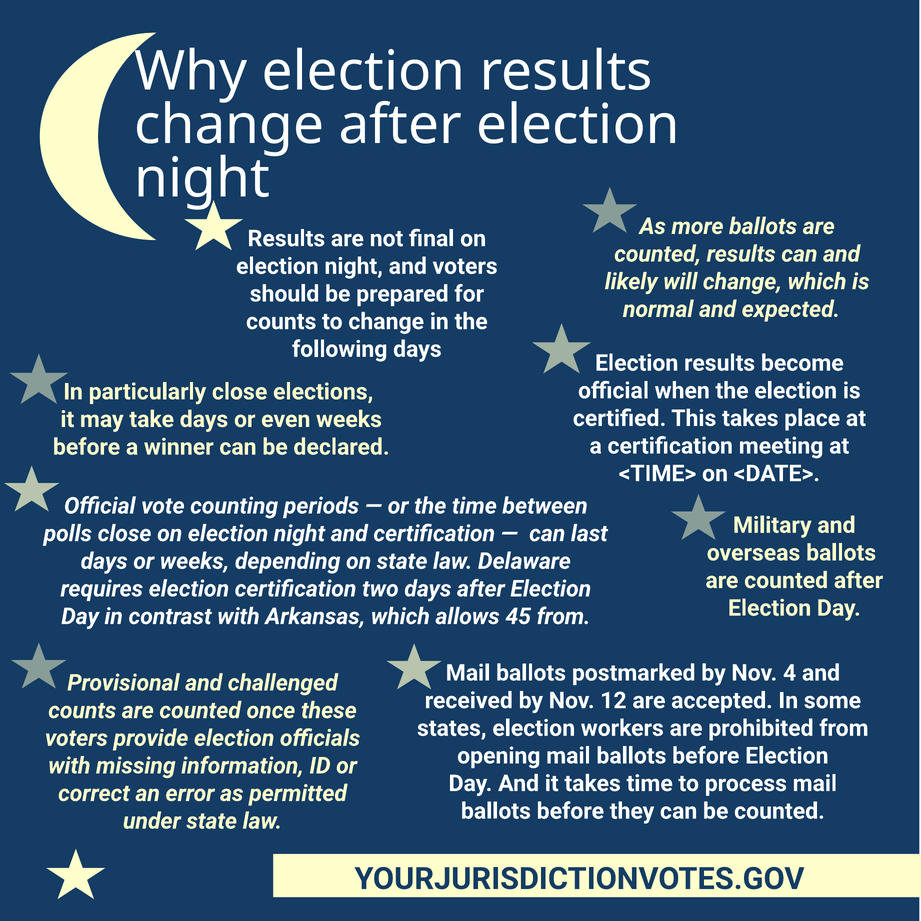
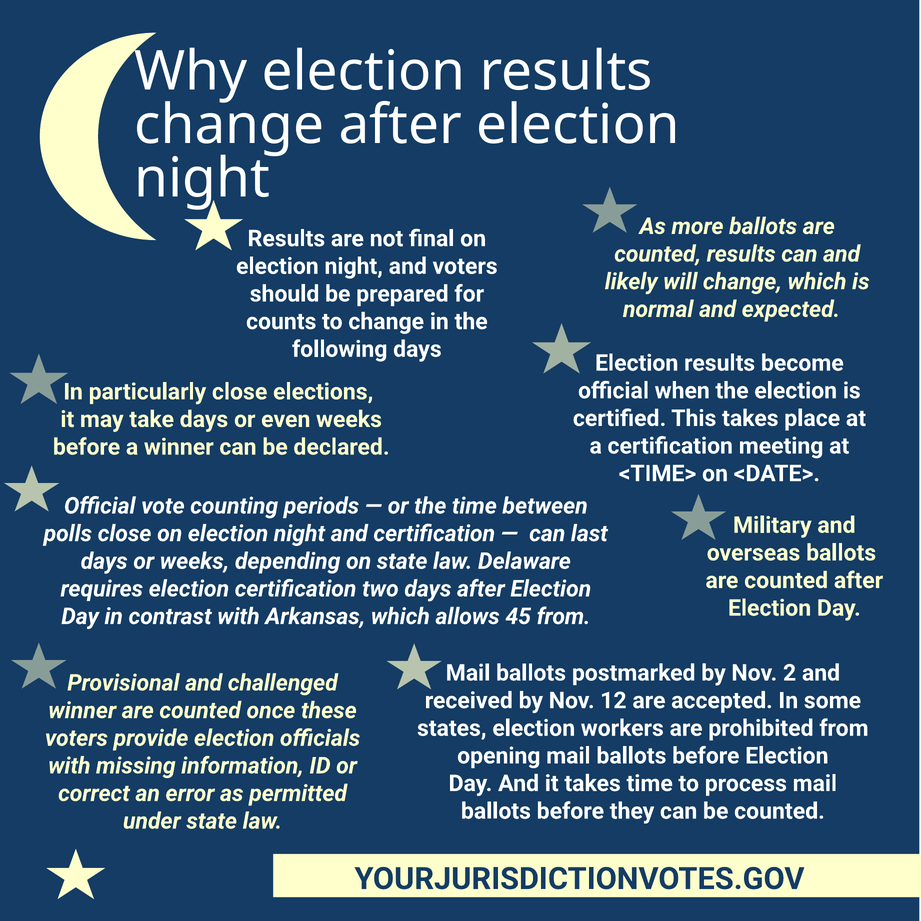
4: 4 -> 2
counts at (82, 711): counts -> winner
